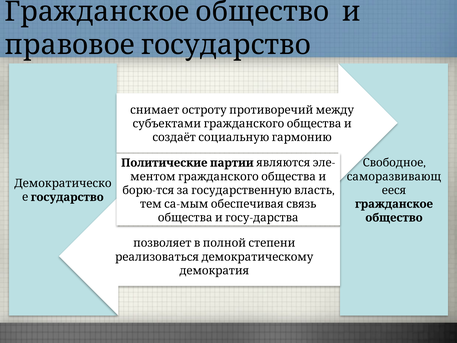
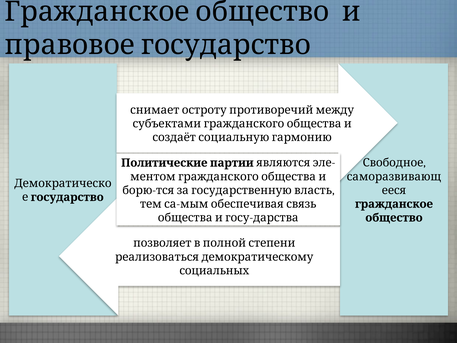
демократия: демократия -> социальных
